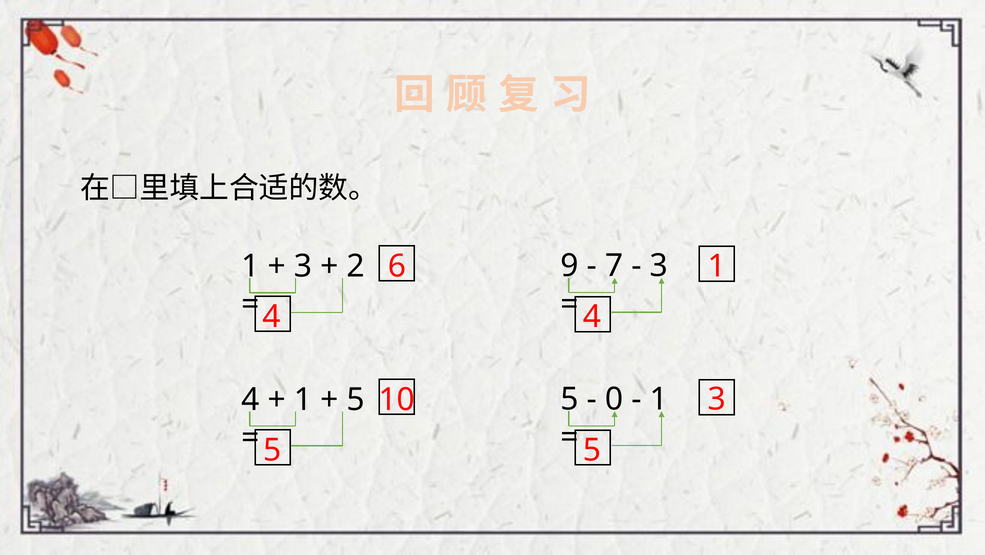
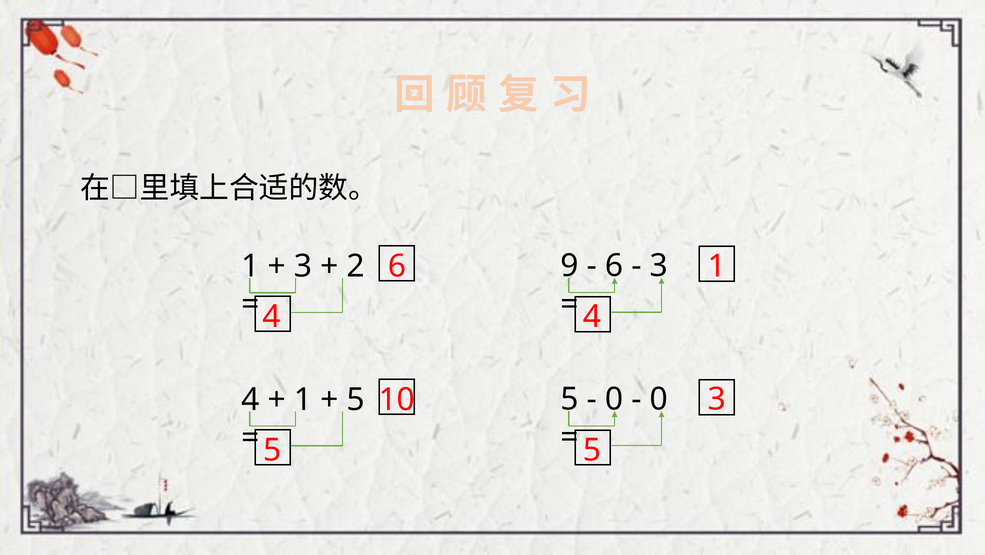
7 at (614, 266): 7 -> 6
1 at (659, 399): 1 -> 0
